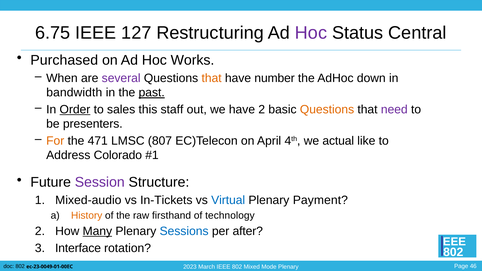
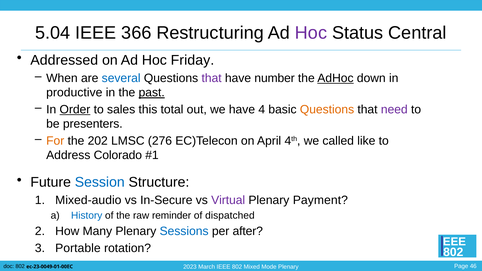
6.75: 6.75 -> 5.04
127: 127 -> 366
Purchased: Purchased -> Addressed
Works: Works -> Friday
several colour: purple -> blue
that at (212, 78) colour: orange -> purple
AdHoc underline: none -> present
bandwidth: bandwidth -> productive
staff: staff -> total
have 2: 2 -> 4
471: 471 -> 202
807: 807 -> 276
actual: actual -> called
Session colour: purple -> blue
In-Tickets: In-Tickets -> In-Secure
Virtual colour: blue -> purple
History colour: orange -> blue
firsthand: firsthand -> reminder
technology: technology -> dispatched
Many underline: present -> none
Interface: Interface -> Portable
